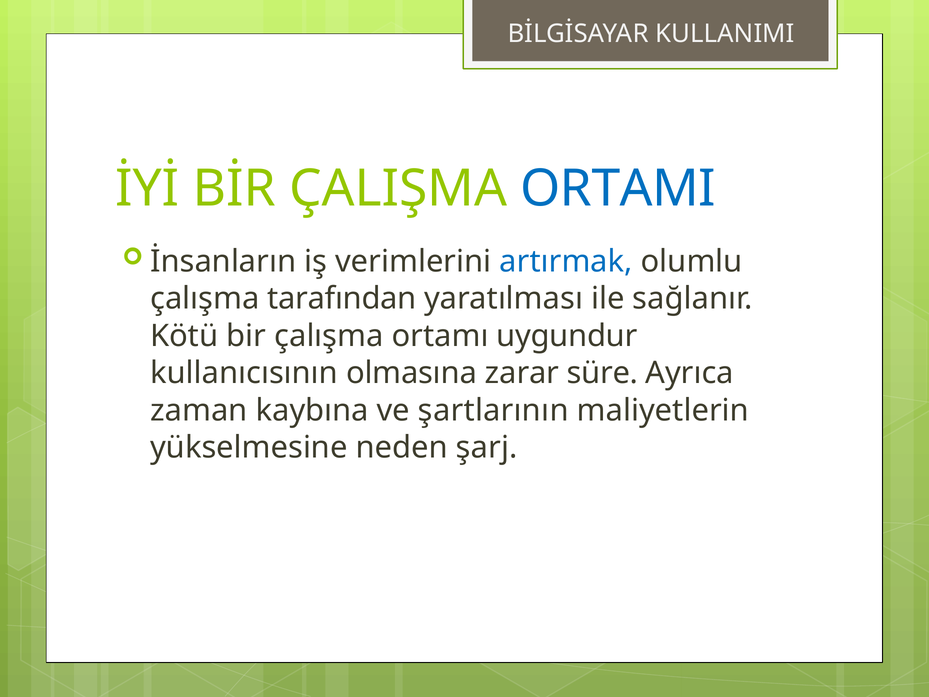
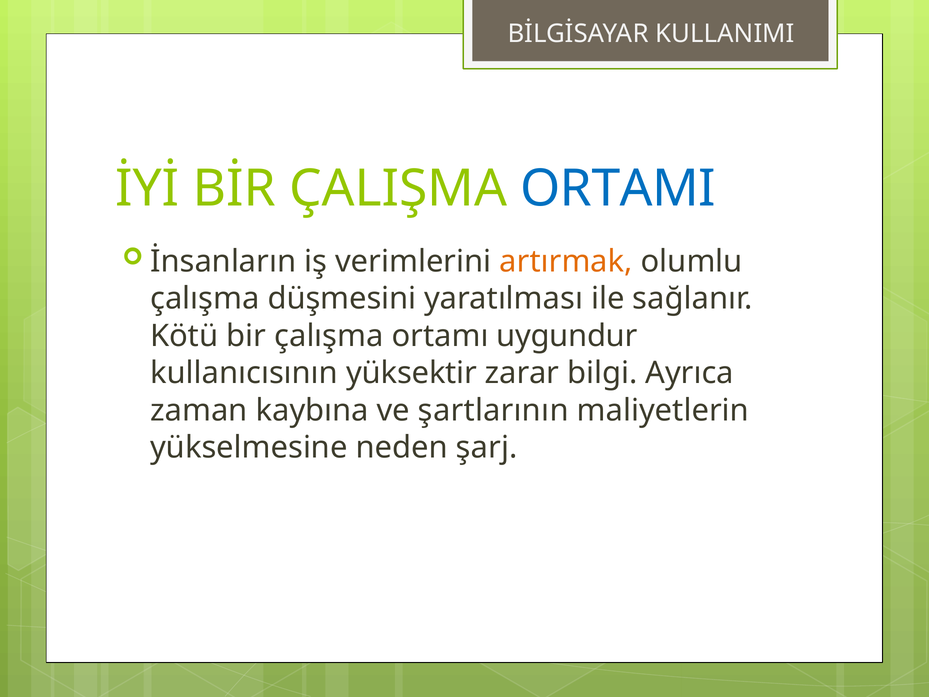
artırmak colour: blue -> orange
tarafından: tarafından -> düşmesini
olmasına: olmasına -> yüksektir
süre: süre -> bilgi
